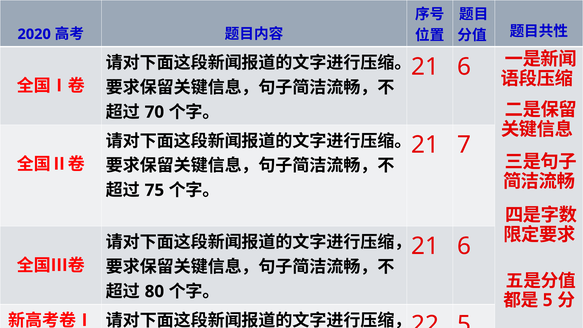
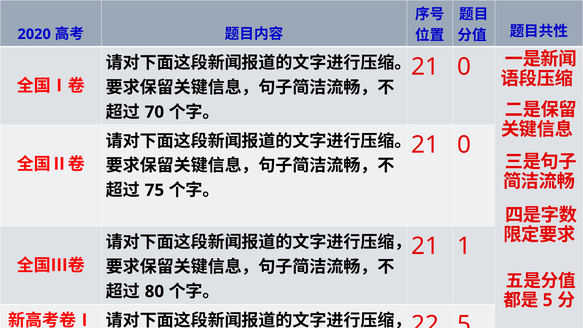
6 at (464, 67): 6 -> 0
7 at (464, 145): 7 -> 0
6 at (464, 246): 6 -> 1
